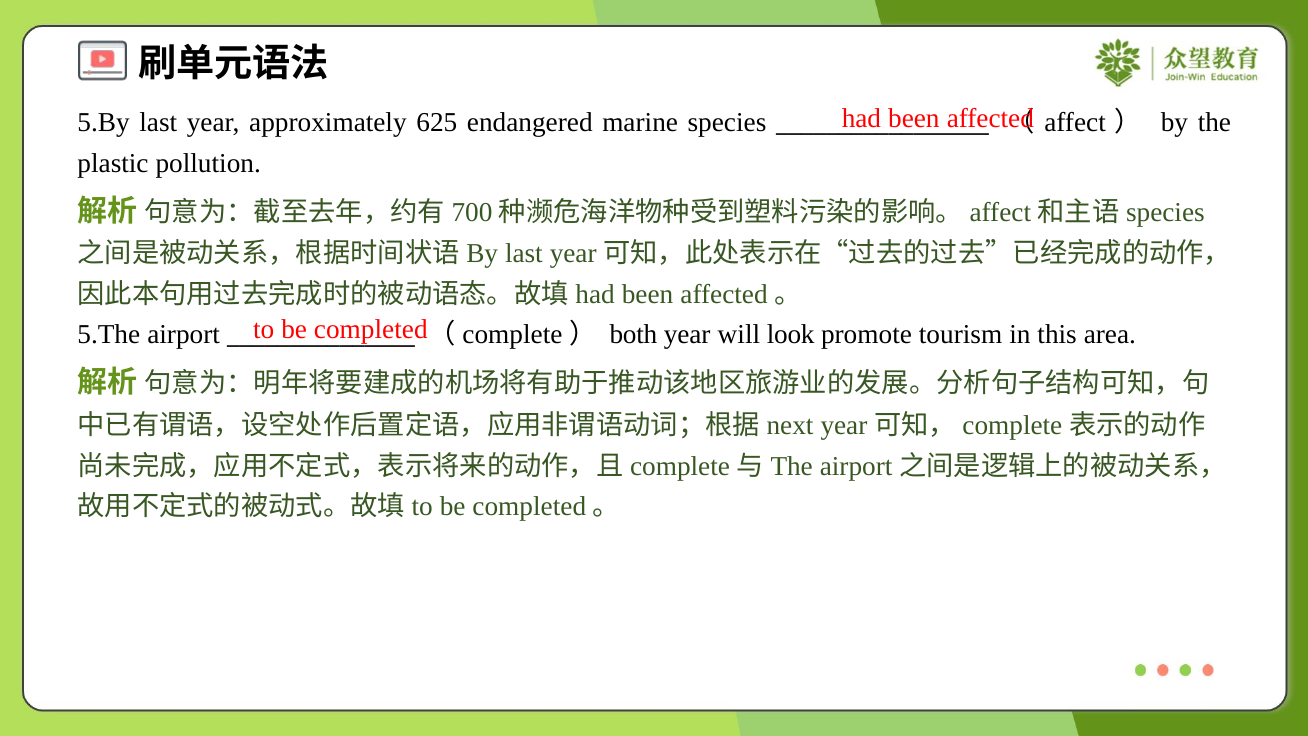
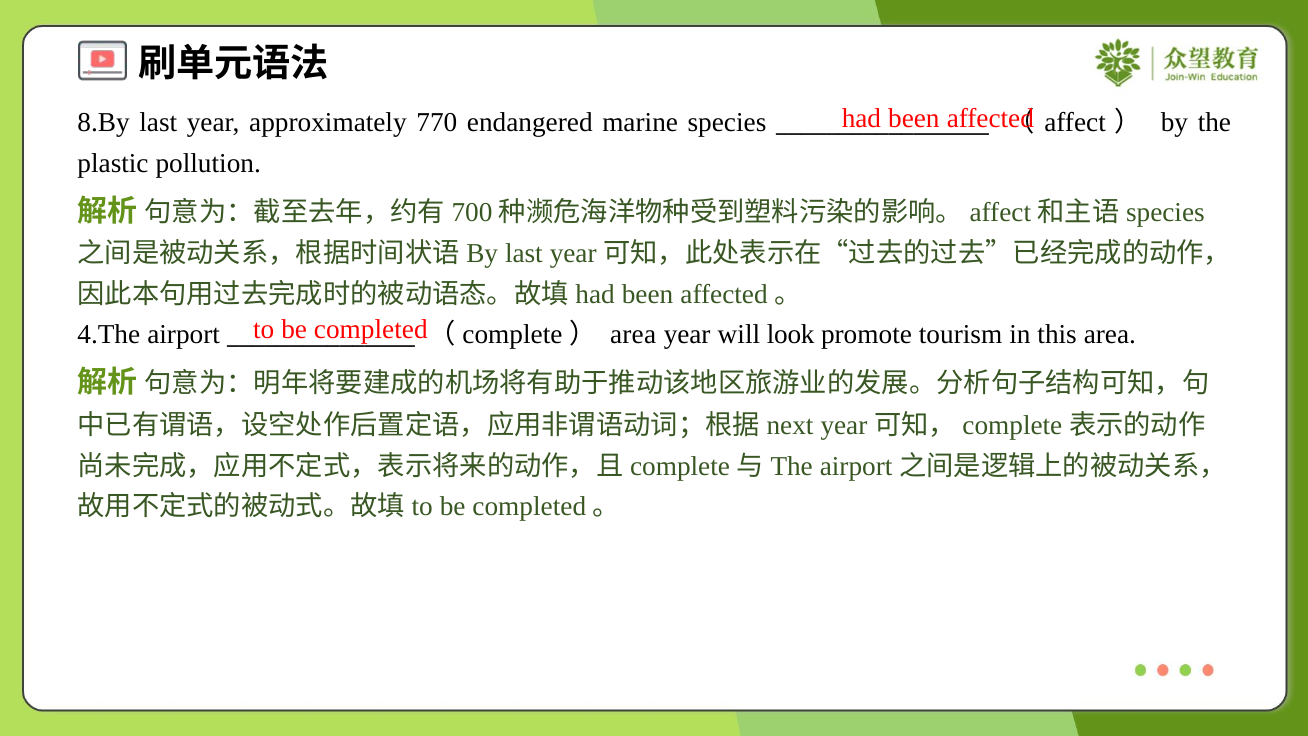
5.By: 5.By -> 8.By
625: 625 -> 770
5.The: 5.The -> 4.The
（complete） both: both -> area
